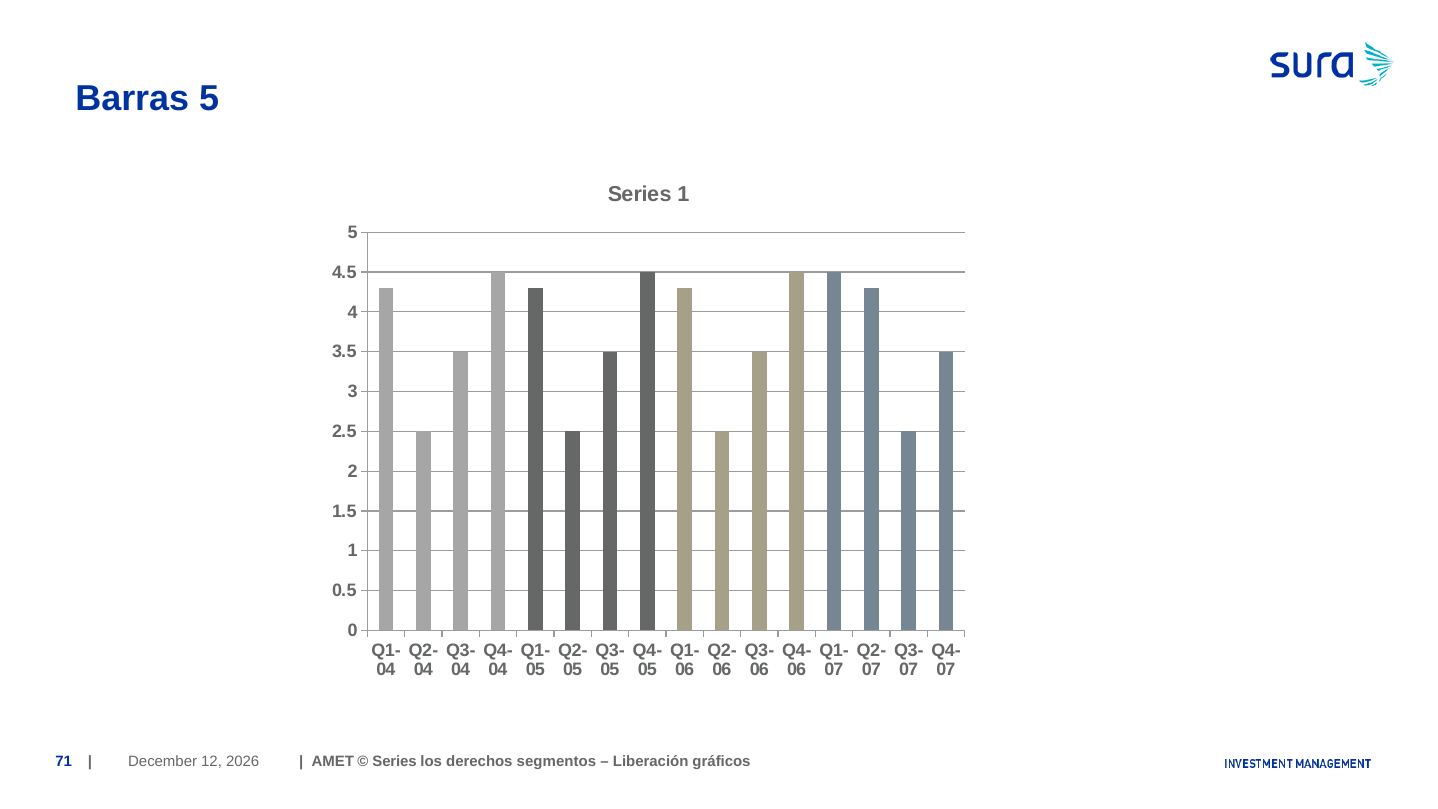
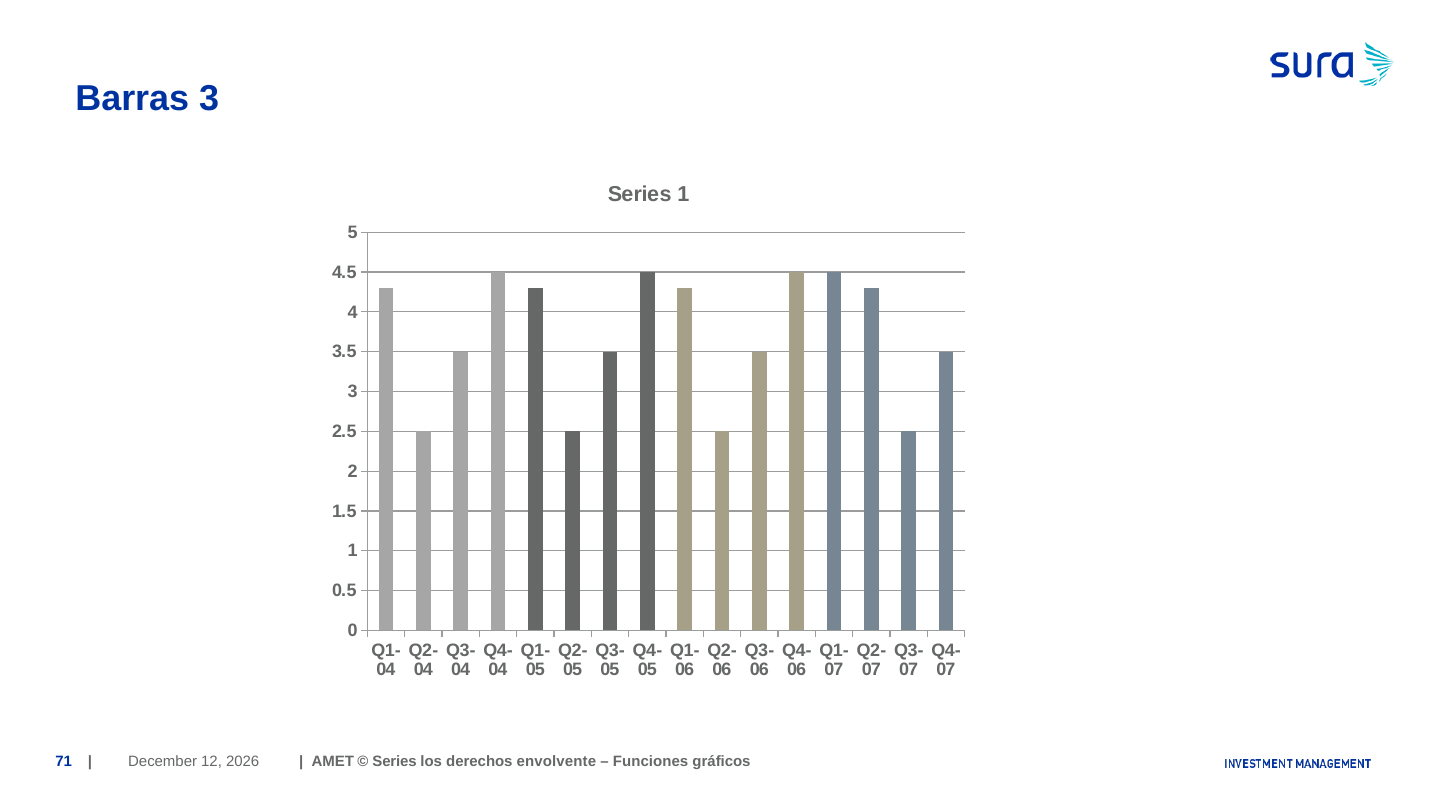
Barras 5: 5 -> 3
segmentos: segmentos -> envolvente
Liberación: Liberación -> Funciones
